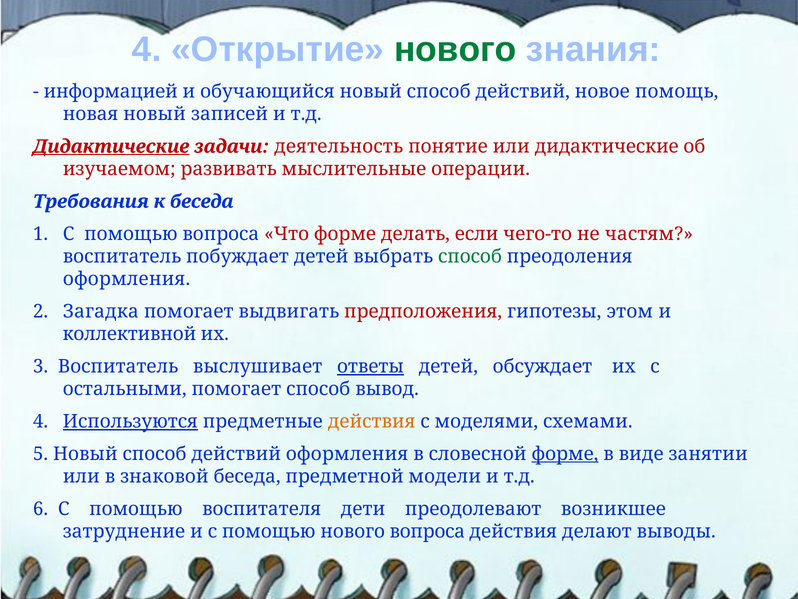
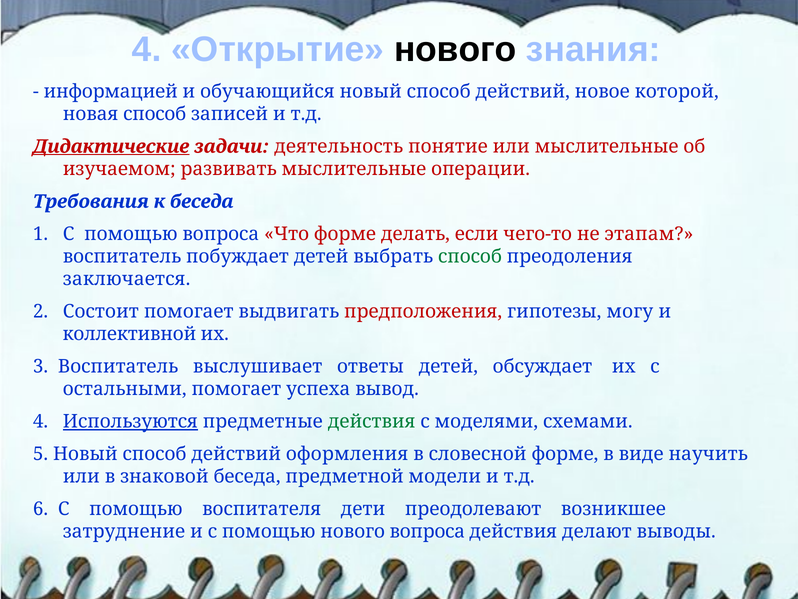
нового at (455, 50) colour: green -> black
помощь: помощь -> которой
новая новый: новый -> способ
или дидактические: дидактические -> мыслительные
частям: частям -> этапам
оформления at (127, 279): оформления -> заключается
Загадка: Загадка -> Состоит
этом: этом -> могу
ответы underline: present -> none
помогает способ: способ -> успеха
действия at (372, 421) colour: orange -> green
форме at (565, 454) underline: present -> none
занятии: занятии -> научить
